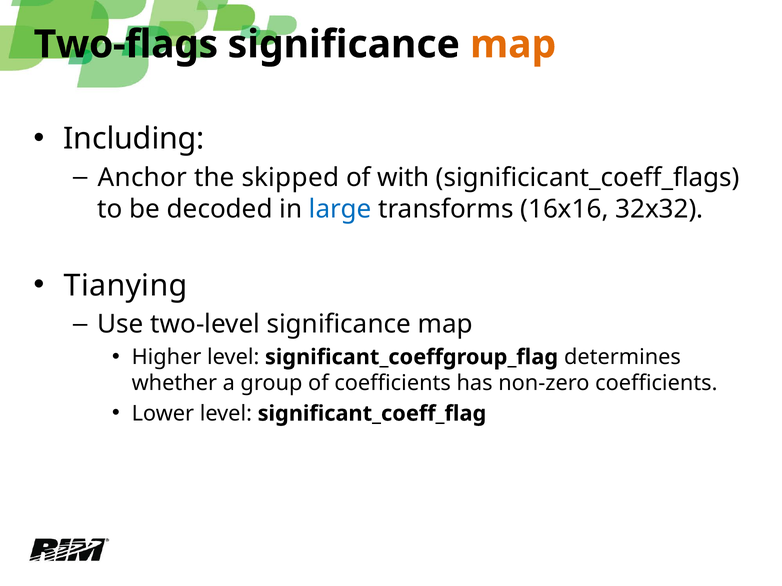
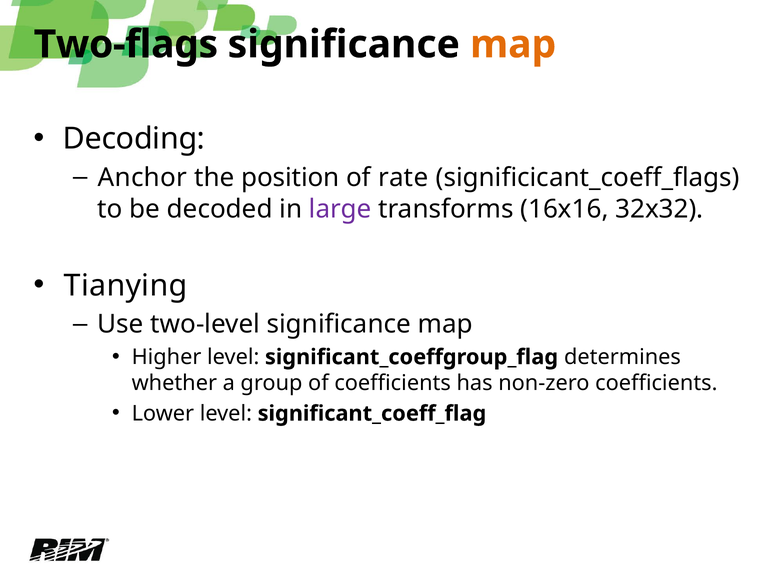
Including: Including -> Decoding
skipped: skipped -> position
with: with -> rate
large colour: blue -> purple
